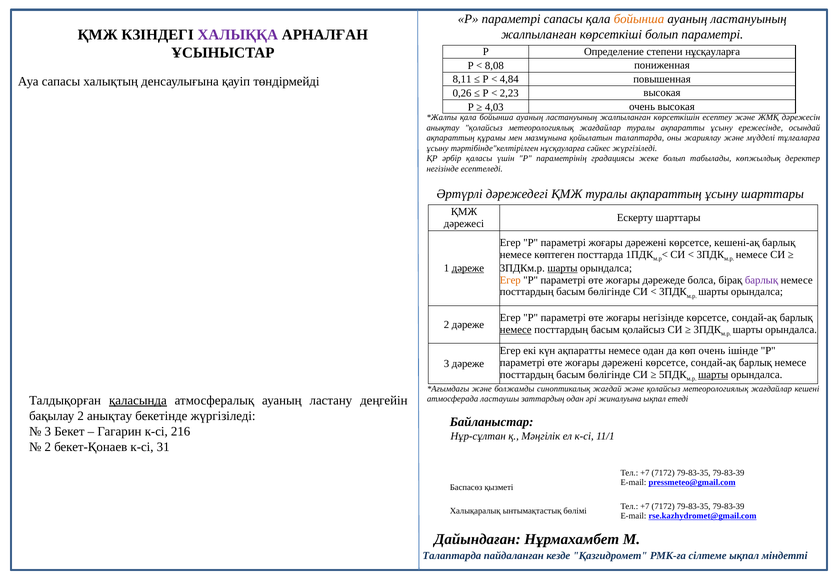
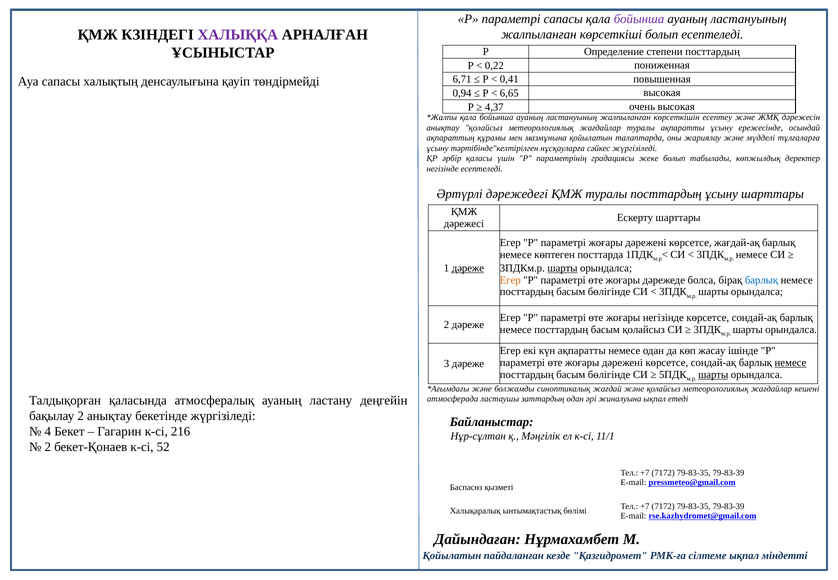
бойынша at (639, 19) colour: orange -> purple
болып параметрі: параметрі -> есептеледі
степени нұсқауларға: нұсқауларға -> посттардың
8,08: 8,08 -> 0,22
8,11: 8,11 -> 6,71
4,84: 4,84 -> 0,41
0,26: 0,26 -> 0,94
2,23: 2,23 -> 6,65
4,03: 4,03 -> 4,37
туралы ақпараттың: ақпараттың -> посттардың
кешені-ақ: кешені-ақ -> жағдай-ақ
барлық at (762, 280) colour: purple -> blue
немесе at (516, 330) underline: present -> none
көп очень: очень -> жасау
немесе at (790, 363) underline: none -> present
қаласында underline: present -> none
3 at (48, 431): 3 -> 4
31: 31 -> 52
Талаптарда at (452, 556): Талаптарда -> Қойылатын
